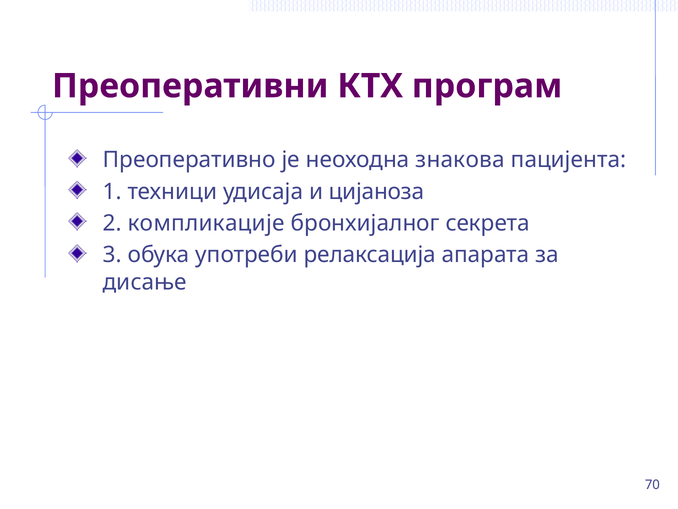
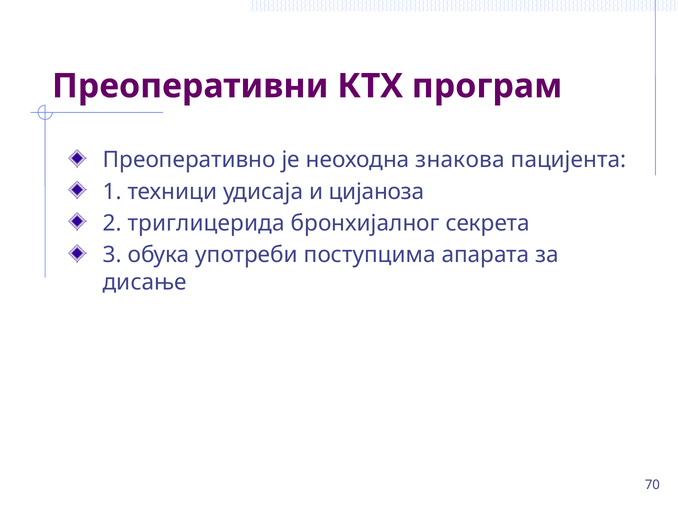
компликације: компликације -> триглицерида
релаксација: релаксација -> поступцима
